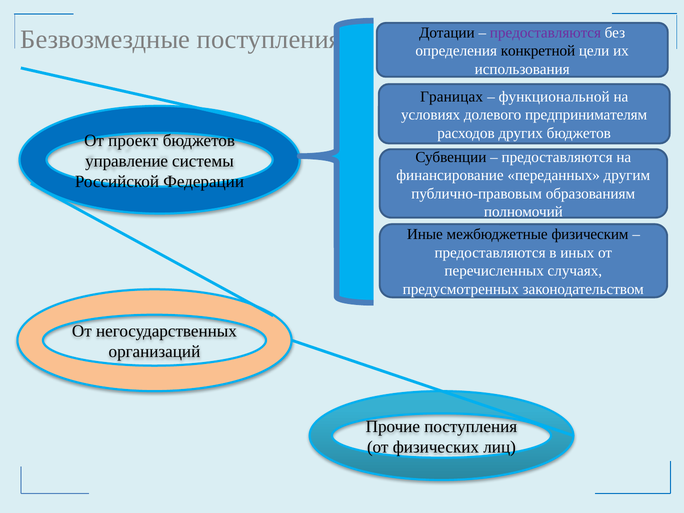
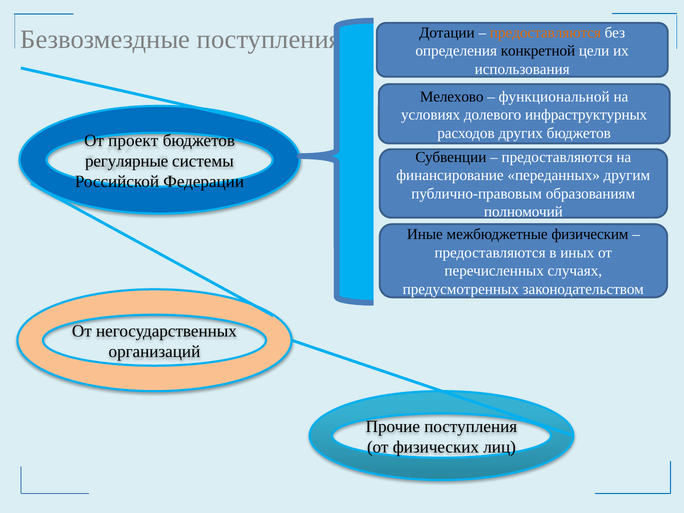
предоставляются at (545, 33) colour: purple -> orange
Границах: Границах -> Мелехово
предпринимателям: предпринимателям -> инфраструктурных
управление: управление -> регулярные
